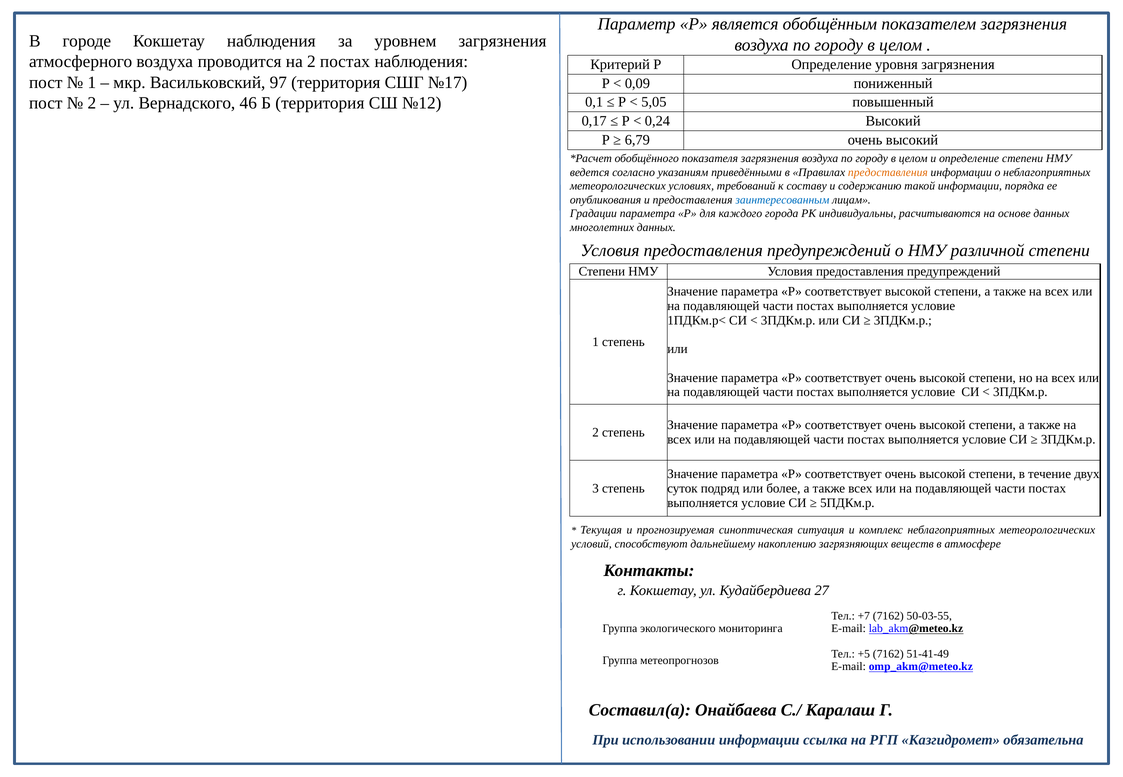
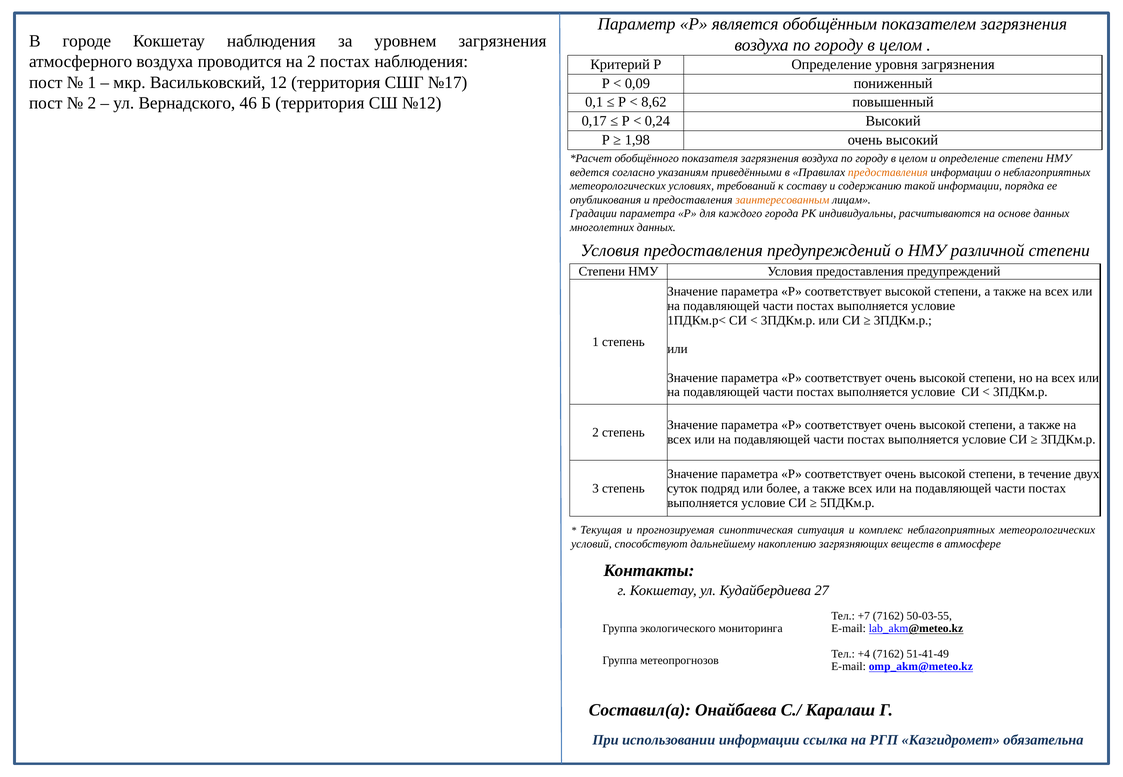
97: 97 -> 12
5,05: 5,05 -> 8,62
6,79: 6,79 -> 1,98
заинтересованным colour: blue -> orange
+5: +5 -> +4
